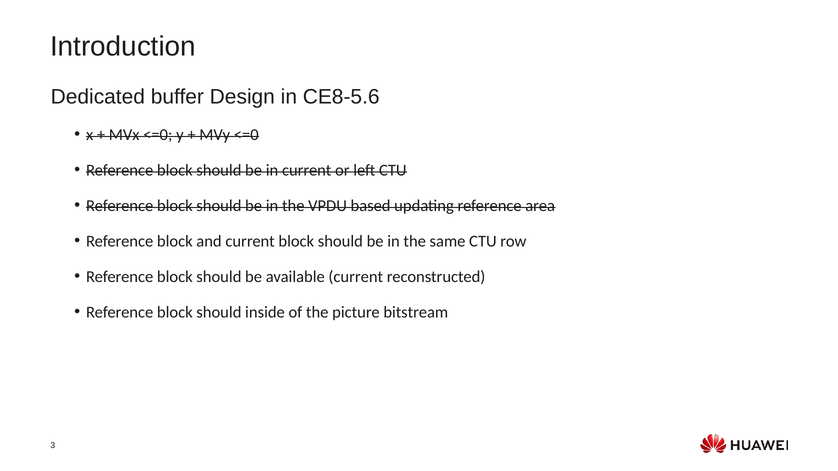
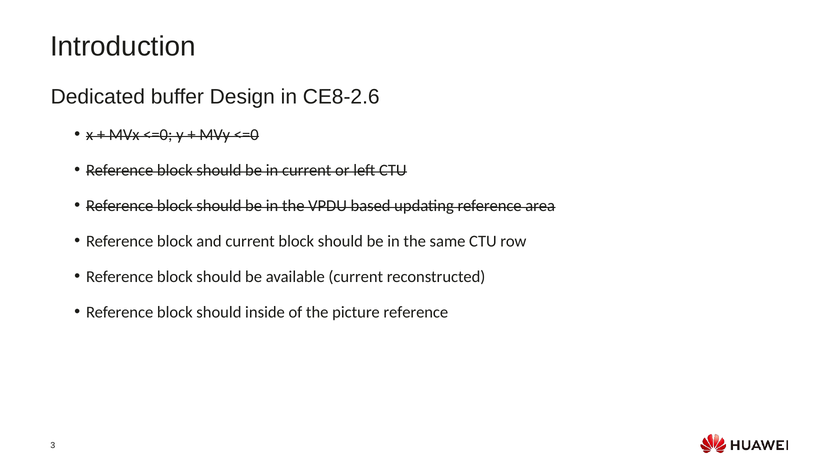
CE8-5.6: CE8-5.6 -> CE8-2.6
picture bitstream: bitstream -> reference
